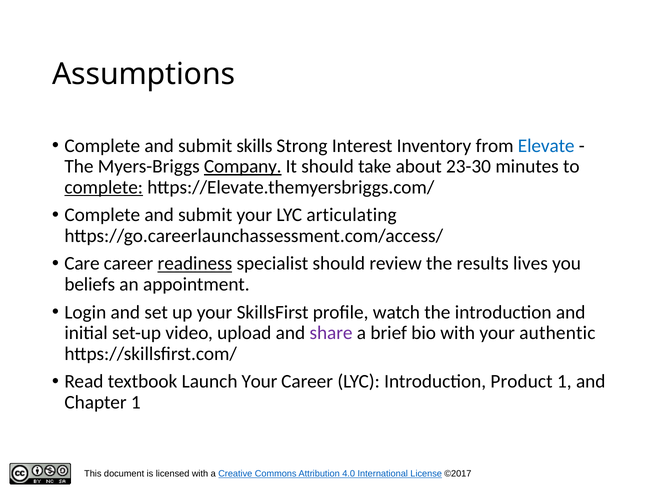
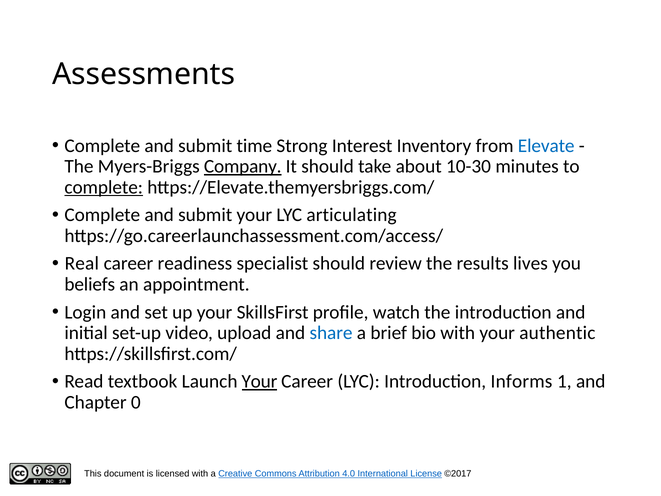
Assumptions: Assumptions -> Assessments
skills: skills -> time
23-30: 23-30 -> 10-30
Care: Care -> Real
readiness underline: present -> none
share colour: purple -> blue
Your at (259, 381) underline: none -> present
Product: Product -> Informs
Chapter 1: 1 -> 0
